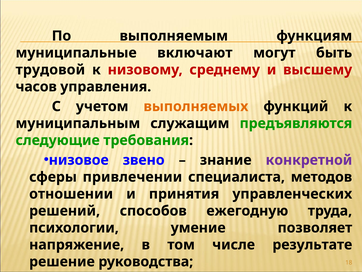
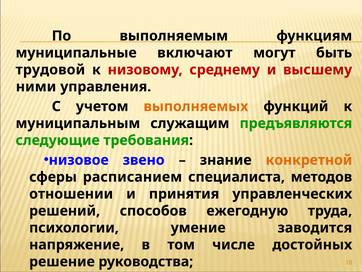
часов: часов -> ними
конкретной colour: purple -> orange
привлечении: привлечении -> расписанием
позволяет: позволяет -> заводится
результате: результате -> достойных
